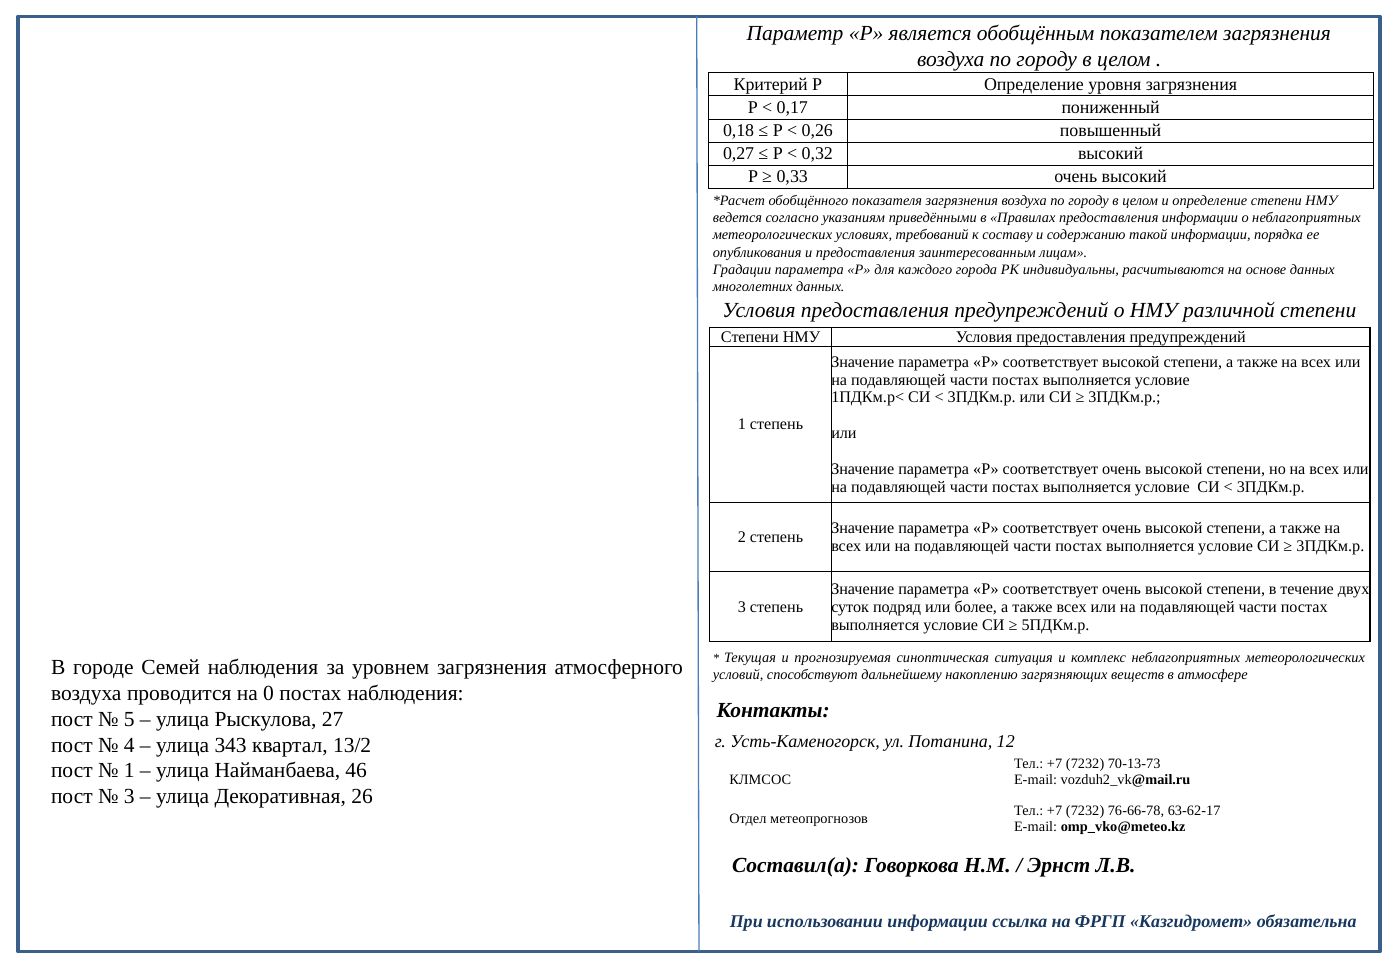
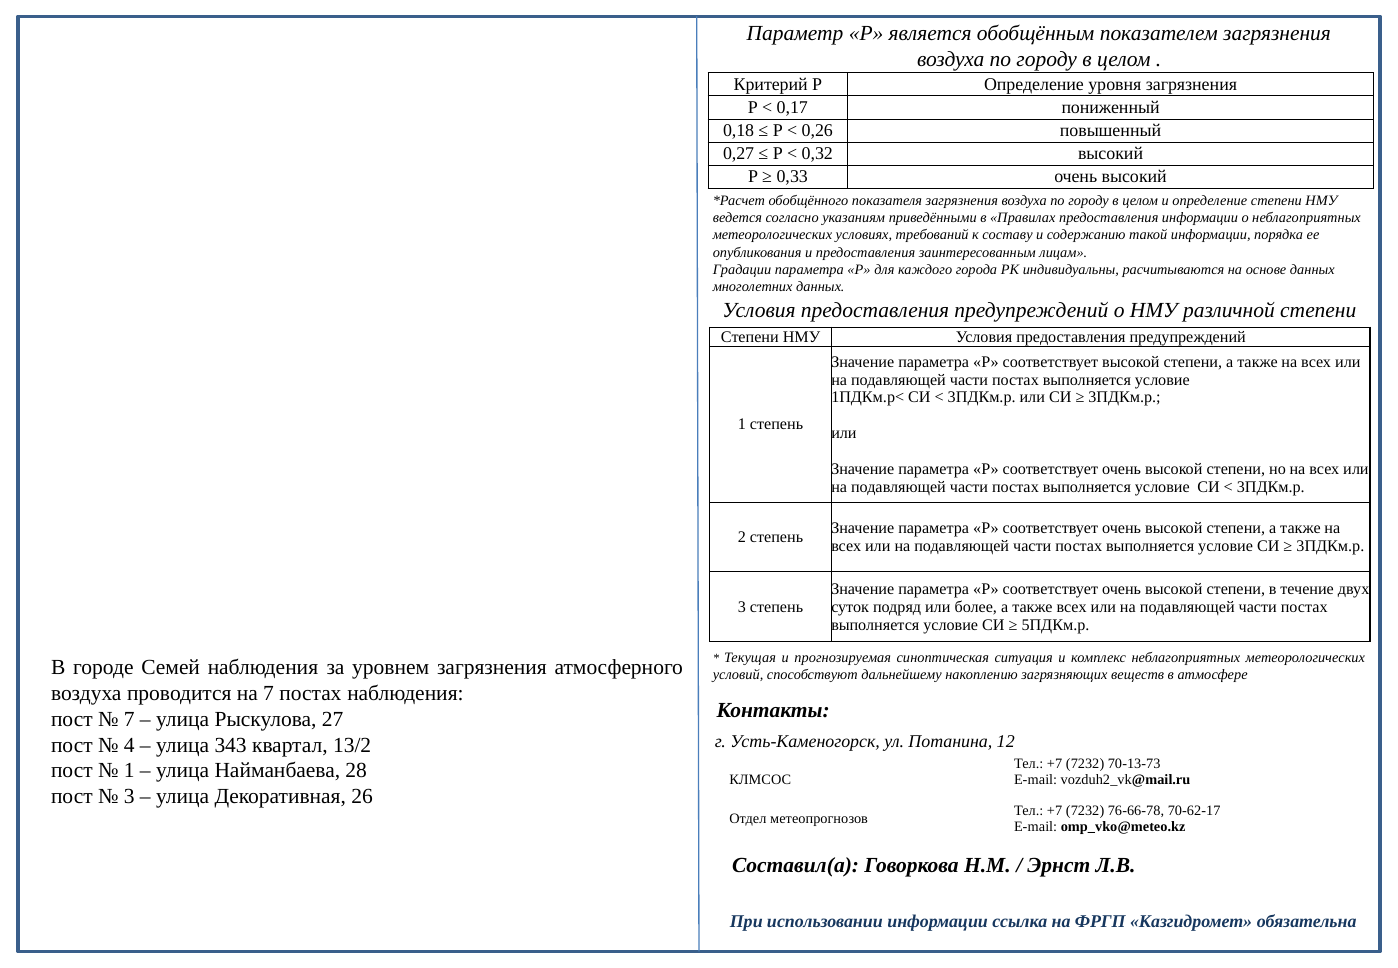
на 0: 0 -> 7
5 at (129, 719): 5 -> 7
46: 46 -> 28
63-62-17: 63-62-17 -> 70-62-17
